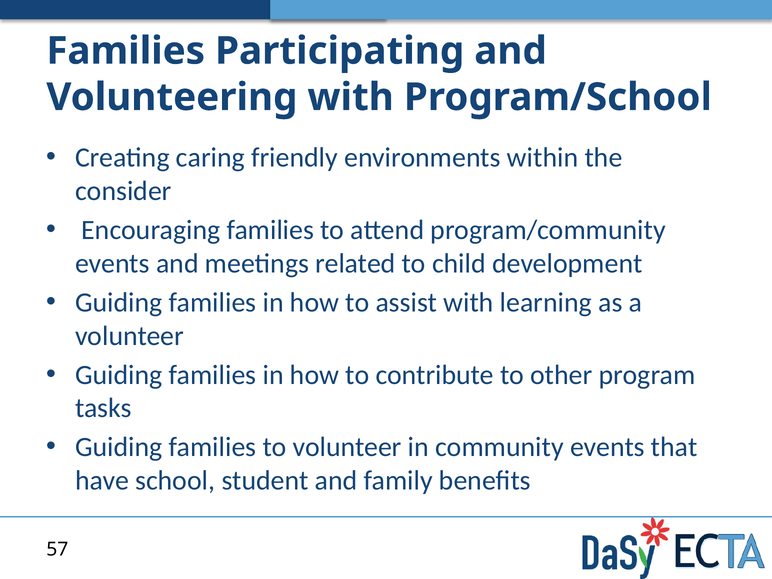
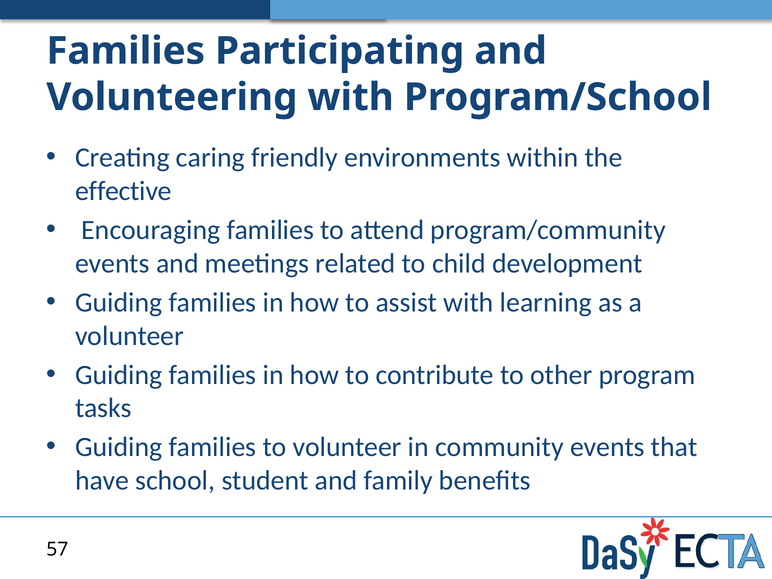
consider: consider -> effective
